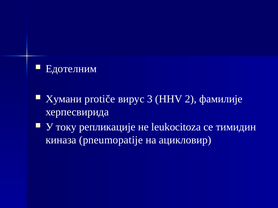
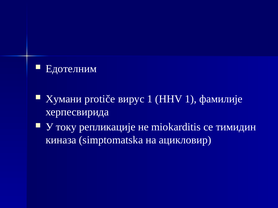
вирус 3: 3 -> 1
HHV 2: 2 -> 1
leukocitoza: leukocitoza -> miokarditis
pneumopatije: pneumopatije -> simptomatska
